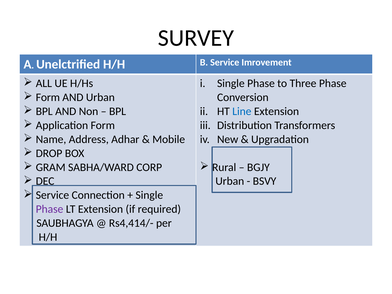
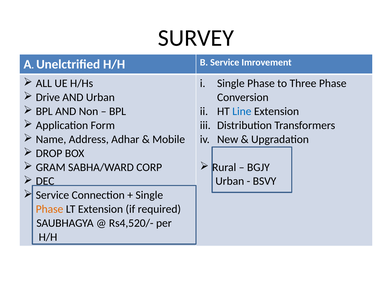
Form at (48, 97): Form -> Drive
Phase at (50, 209) colour: purple -> orange
Rs4,414/-: Rs4,414/- -> Rs4,520/-
